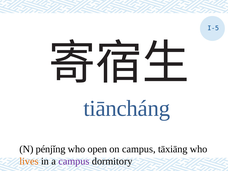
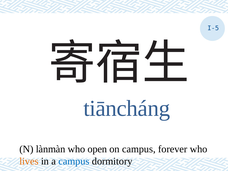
pénjǐng: pénjǐng -> lànmàn
tāxiāng: tāxiāng -> forever
campus at (74, 161) colour: purple -> blue
